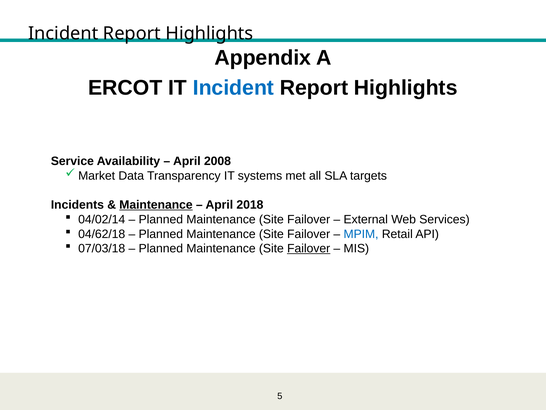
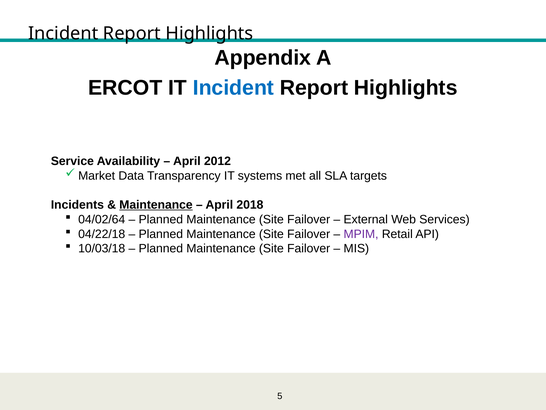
2008: 2008 -> 2012
04/02/14: 04/02/14 -> 04/02/64
04/62/18: 04/62/18 -> 04/22/18
MPIM colour: blue -> purple
07/03/18: 07/03/18 -> 10/03/18
Failover at (309, 248) underline: present -> none
